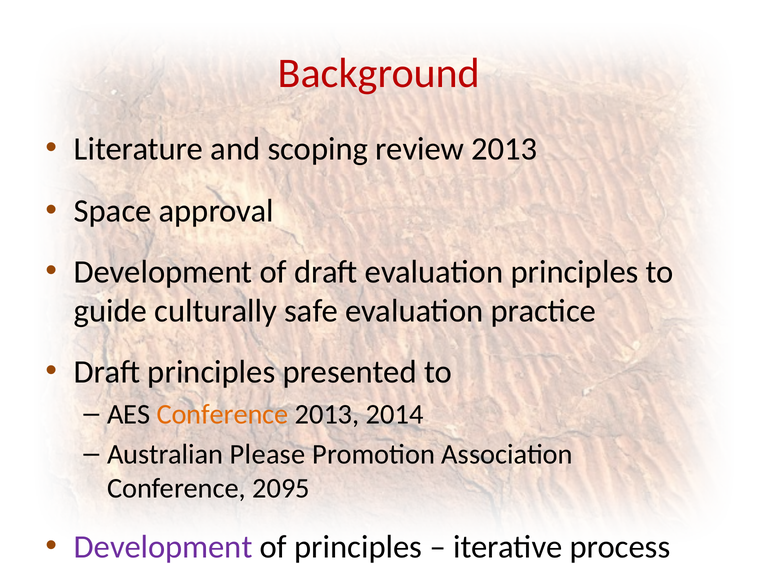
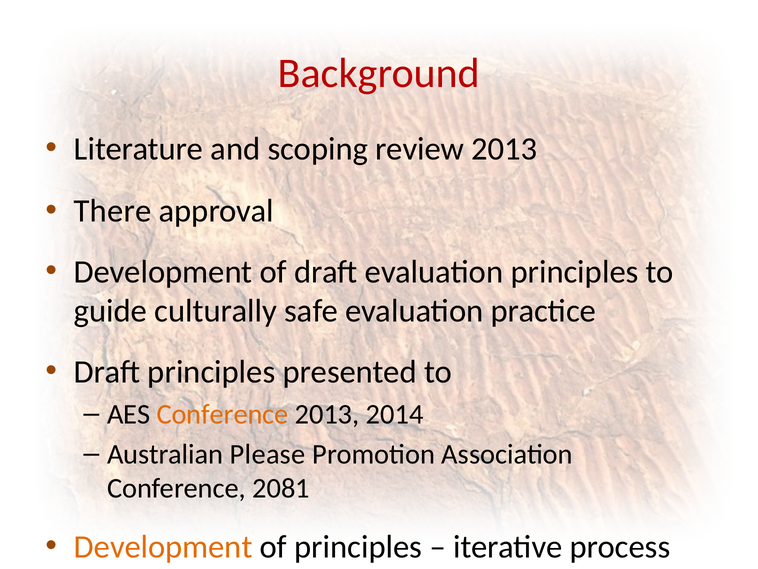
Space: Space -> There
2095: 2095 -> 2081
Development at (163, 546) colour: purple -> orange
